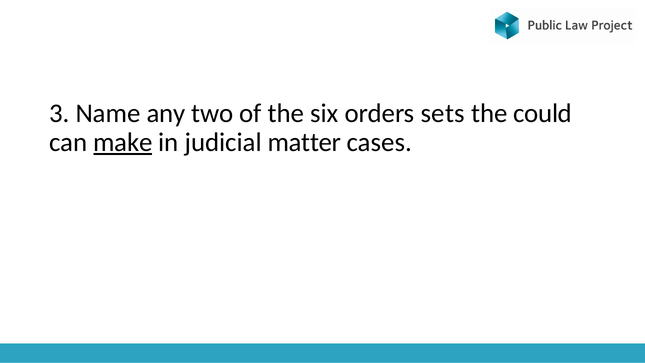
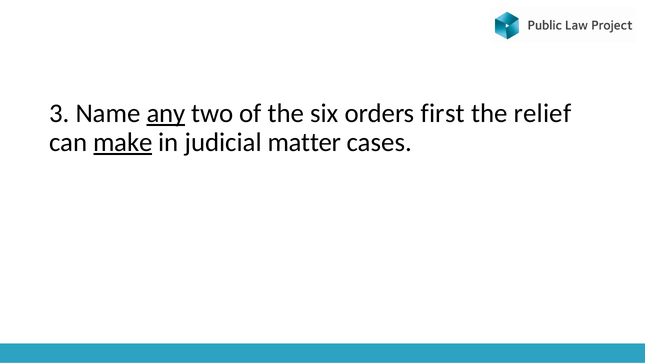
any underline: none -> present
sets: sets -> first
could: could -> relief
